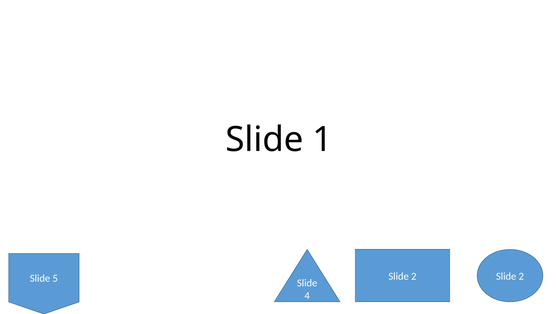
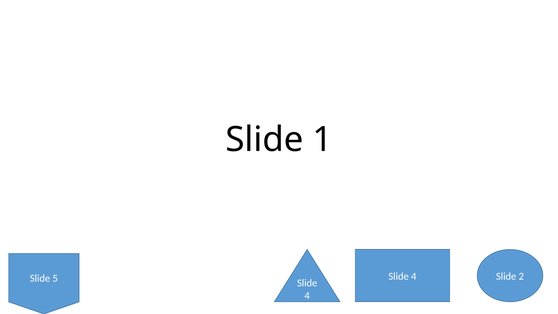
2 at (414, 276): 2 -> 4
